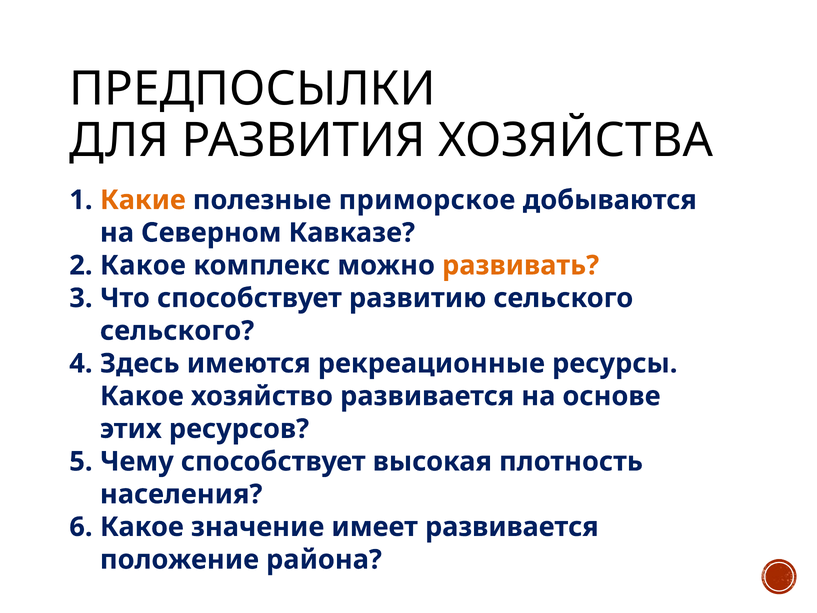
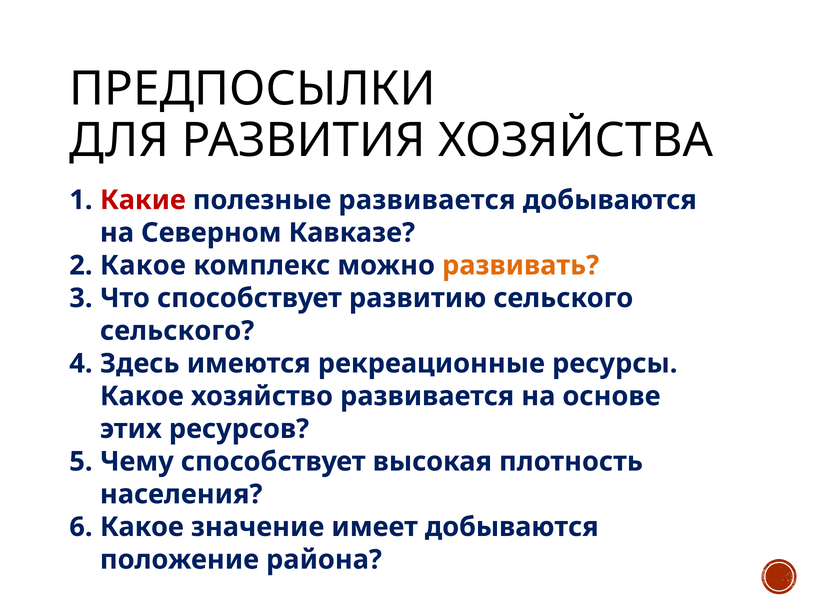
Какие colour: orange -> red
полезные приморское: приморское -> развивается
имеет развивается: развивается -> добываются
